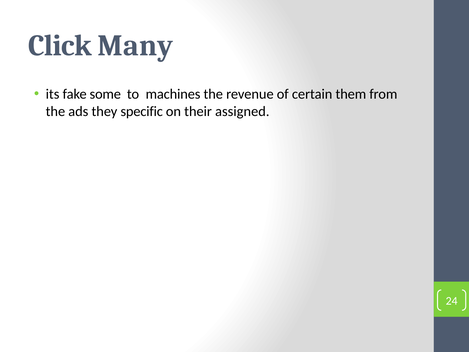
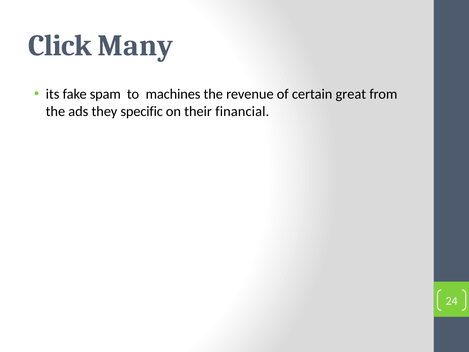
some: some -> spam
them: them -> great
assigned: assigned -> financial
